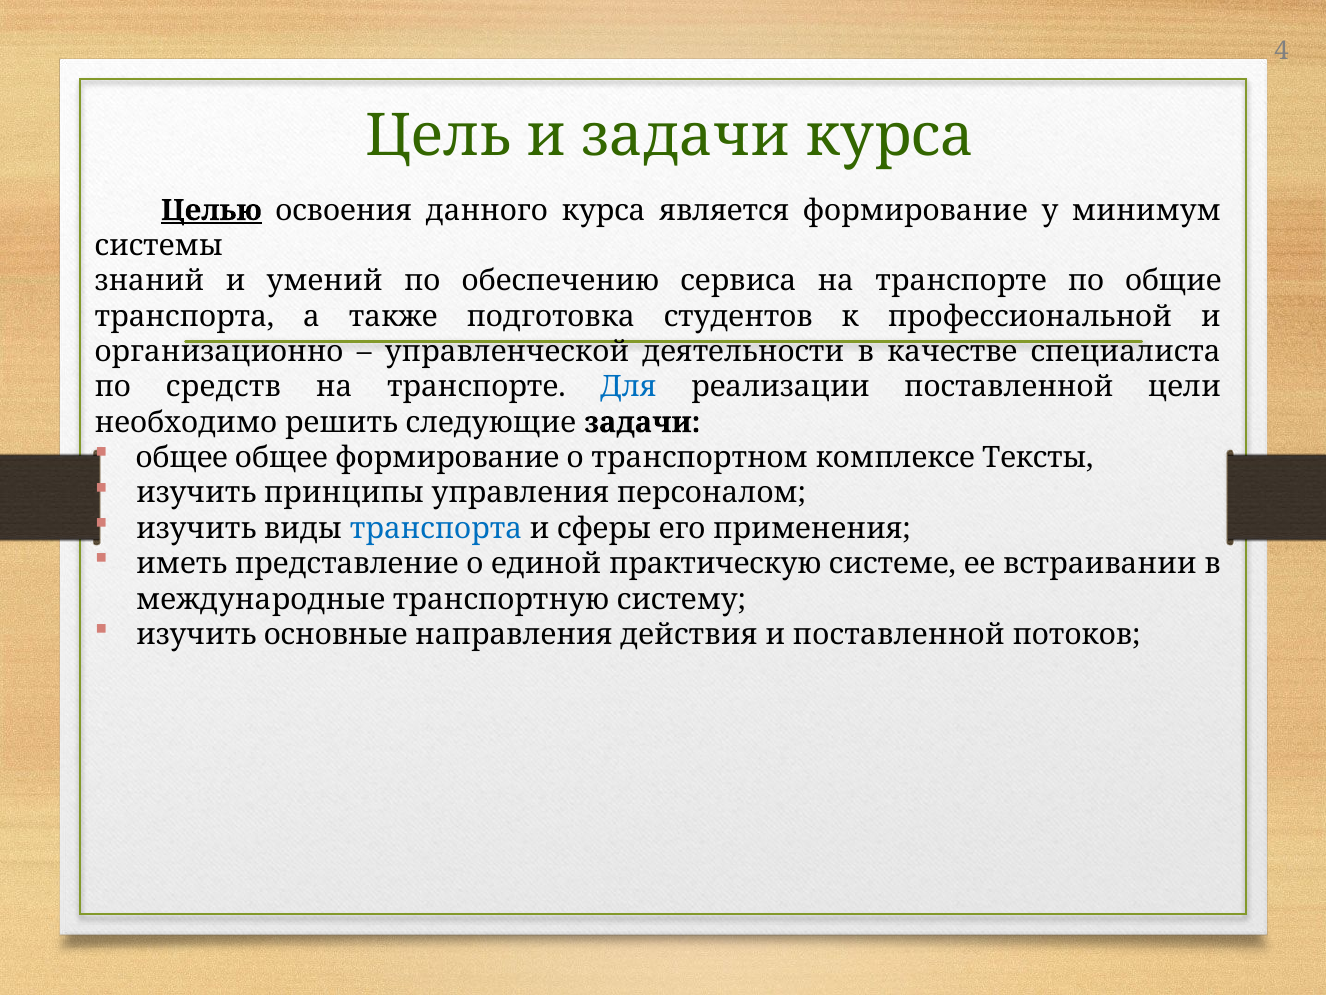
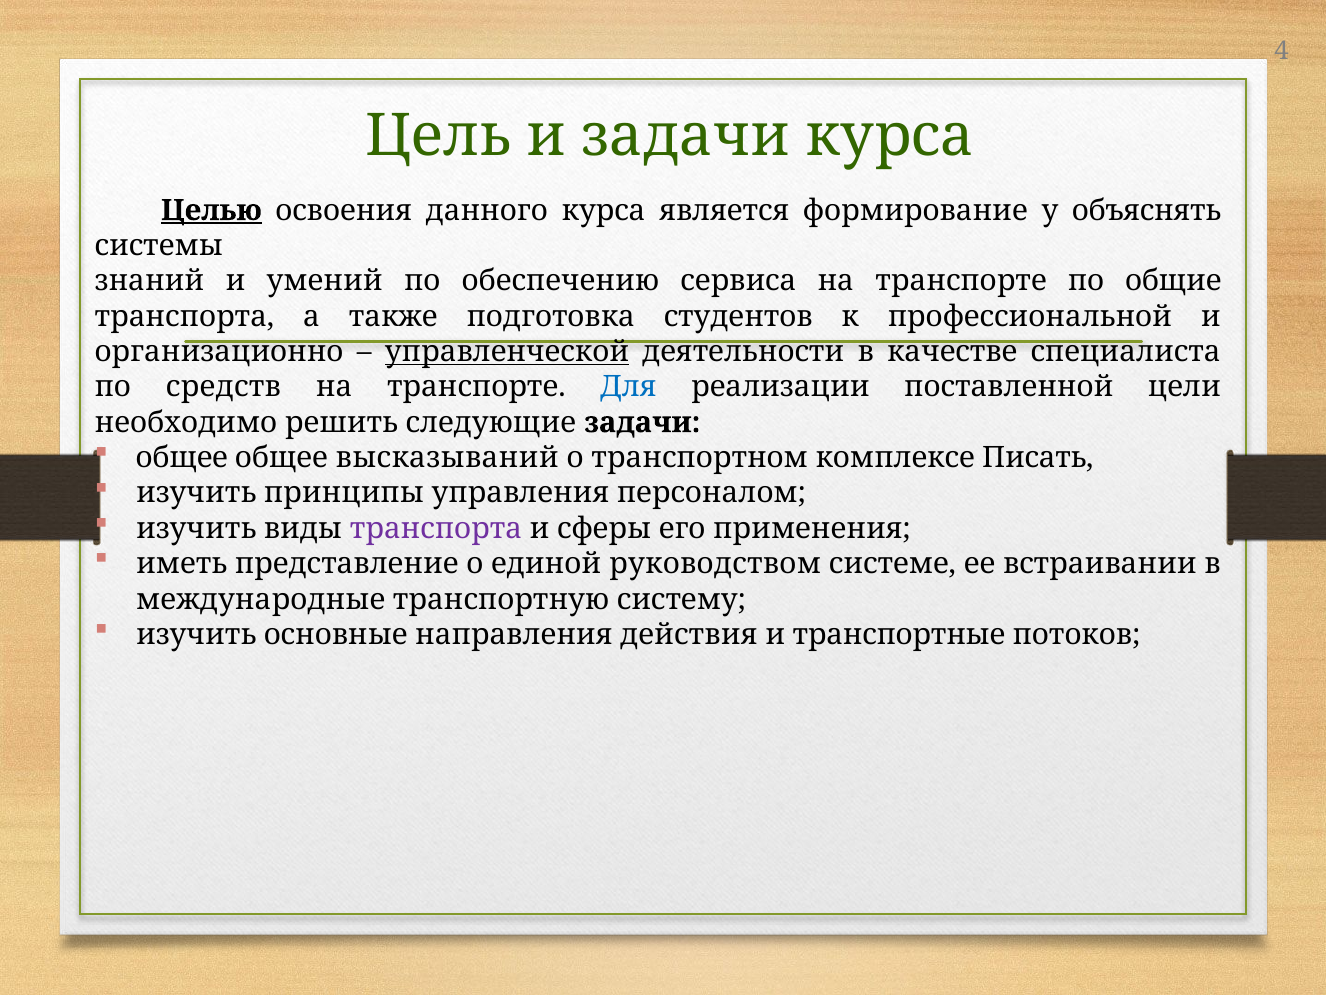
минимум: минимум -> объяснять
управленческой underline: none -> present
общее формирование: формирование -> высказываний
Тексты: Тексты -> Писать
транспорта at (436, 528) colour: blue -> purple
практическую: практическую -> руководством
и поставленной: поставленной -> транспортные
